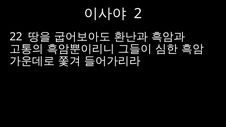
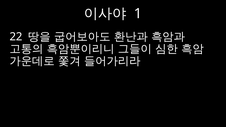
2: 2 -> 1
